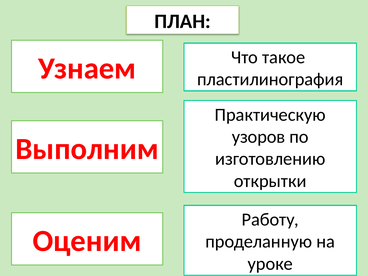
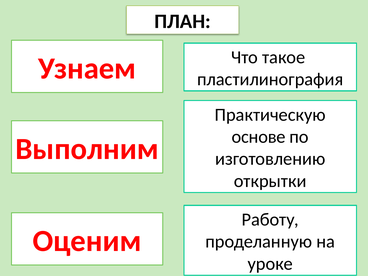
узоров: узоров -> основе
